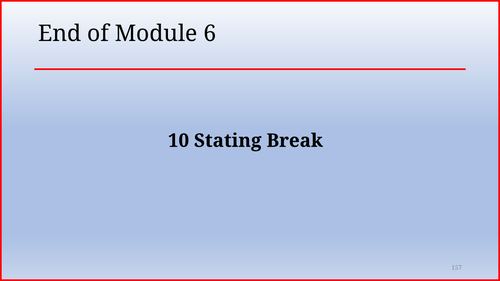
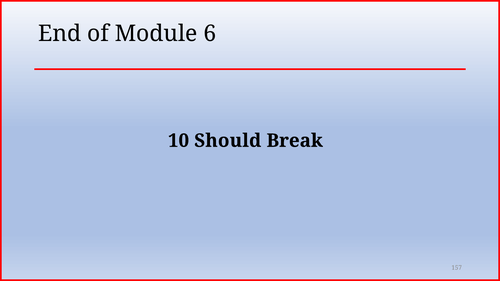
Stating: Stating -> Should
